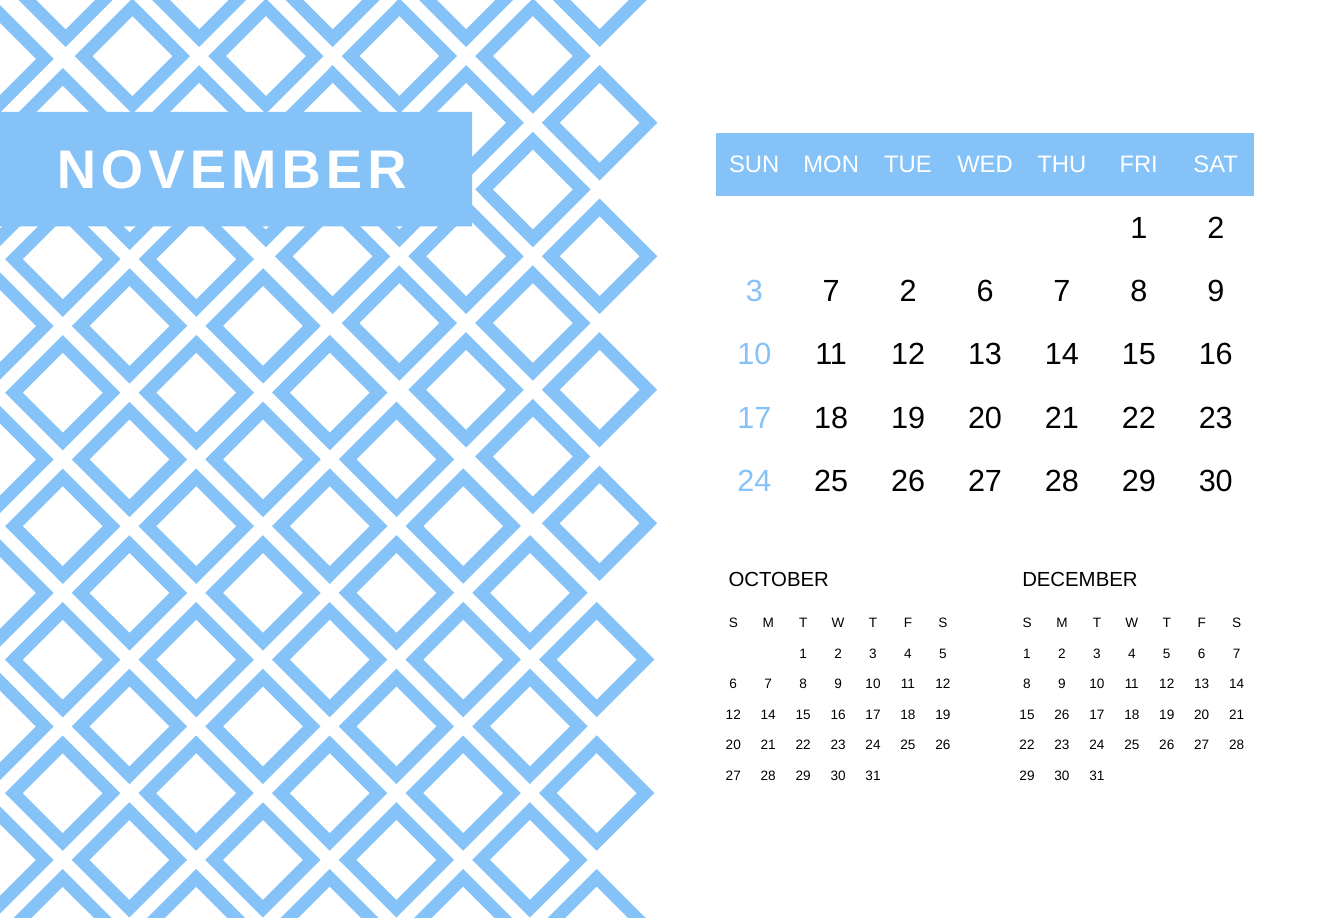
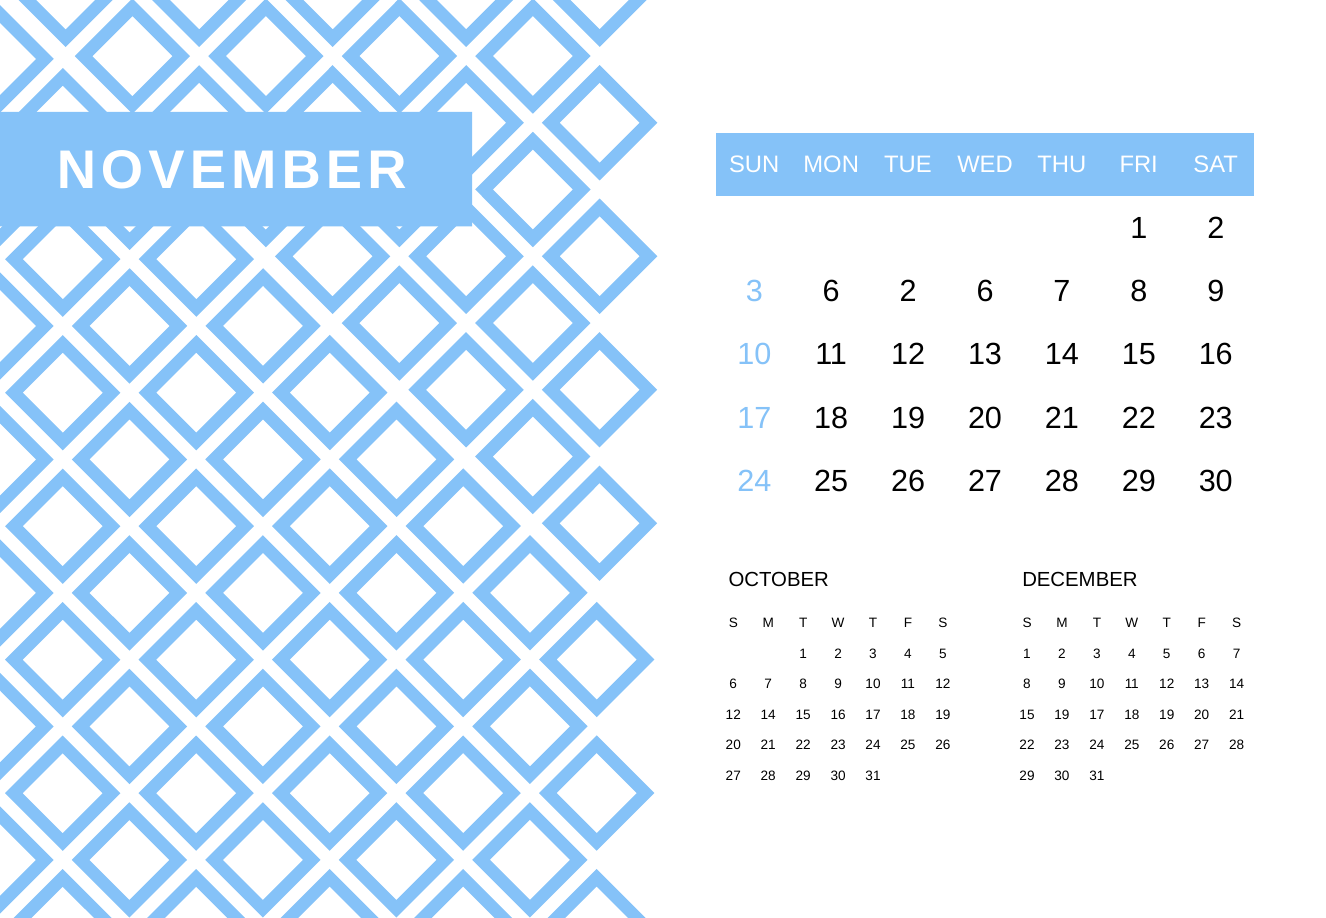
3 7: 7 -> 6
15 26: 26 -> 19
